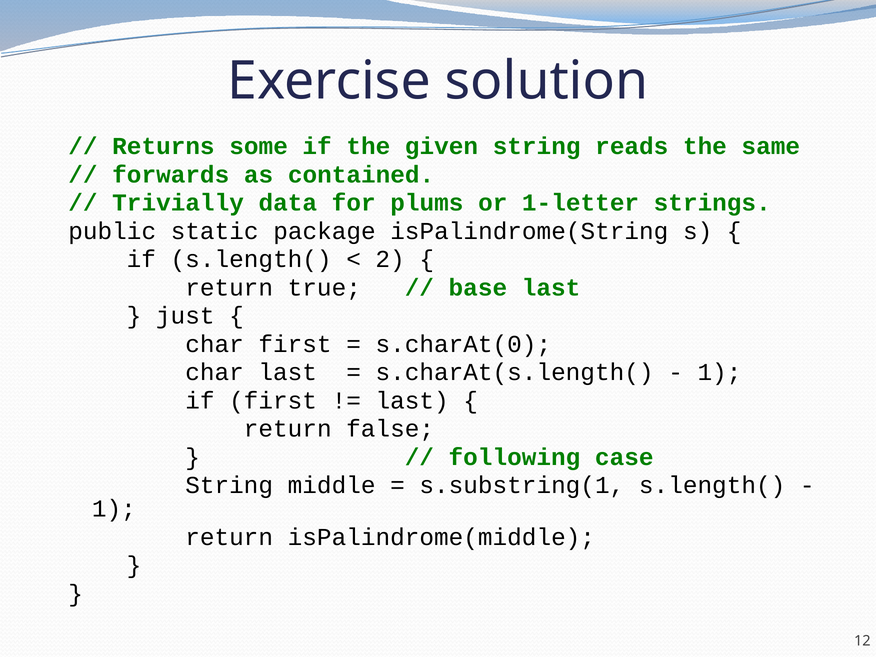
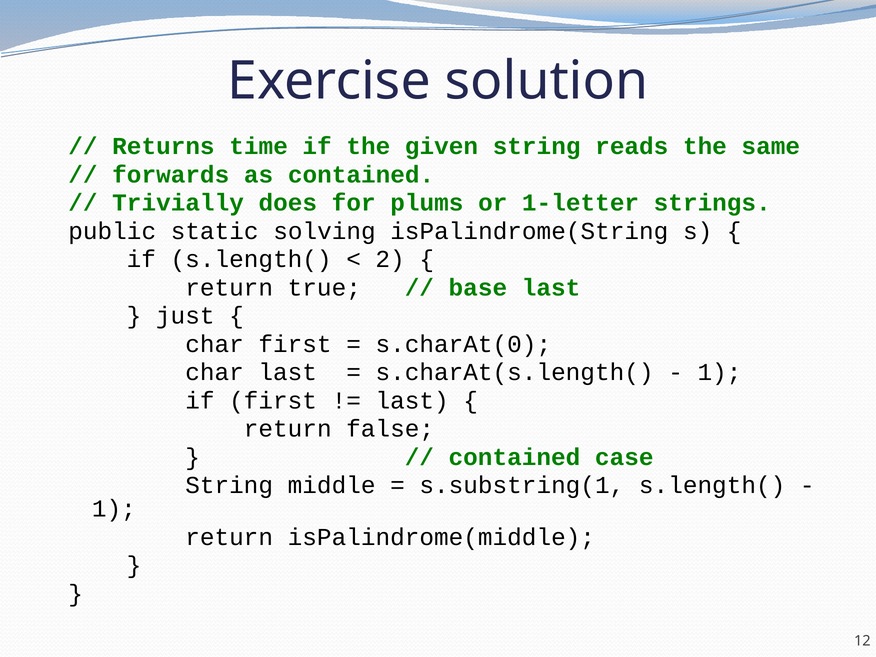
some: some -> time
data: data -> does
package: package -> solving
following at (514, 457): following -> contained
